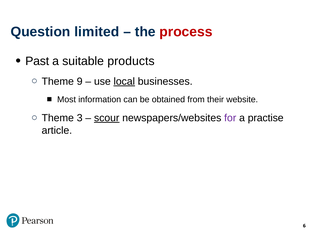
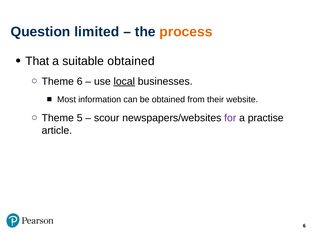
process colour: red -> orange
Past: Past -> That
suitable products: products -> obtained
Theme 9: 9 -> 6
3: 3 -> 5
scour underline: present -> none
